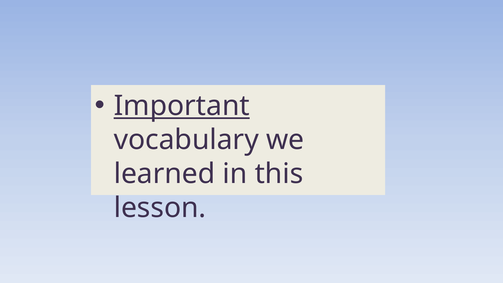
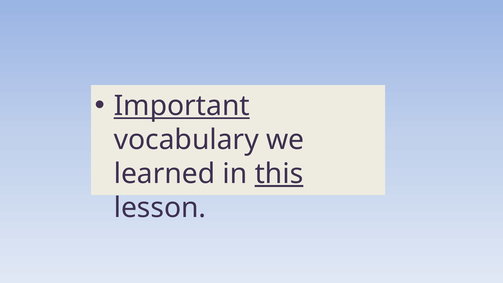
this underline: none -> present
